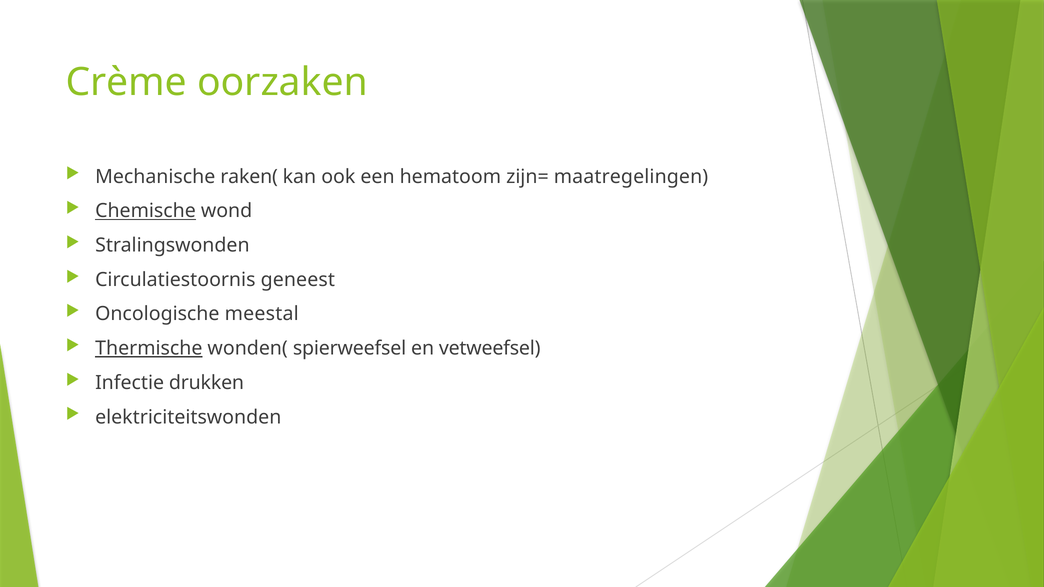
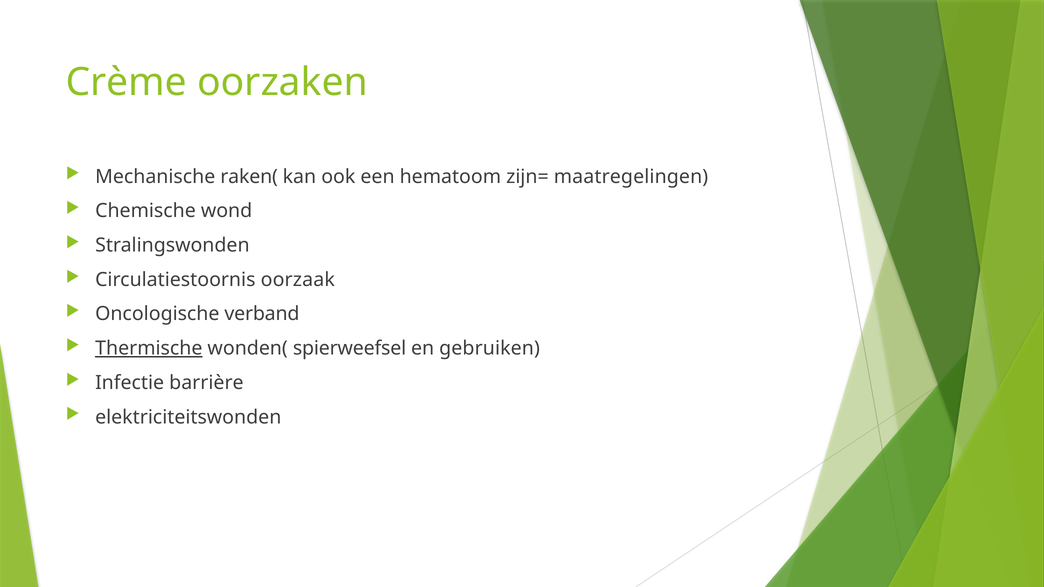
Chemische underline: present -> none
geneest: geneest -> oorzaak
meestal: meestal -> verband
vetweefsel: vetweefsel -> gebruiken
drukken: drukken -> barrière
